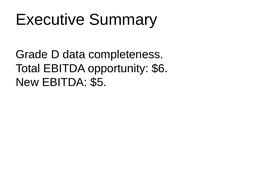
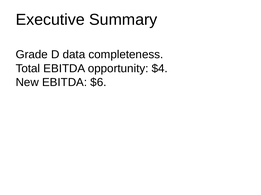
$6: $6 -> $4
$5: $5 -> $6
